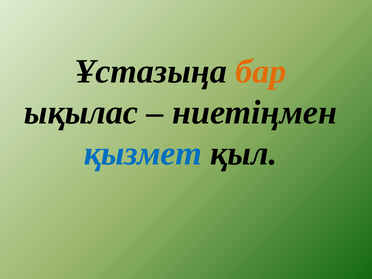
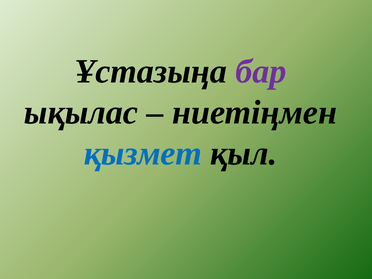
бар colour: orange -> purple
